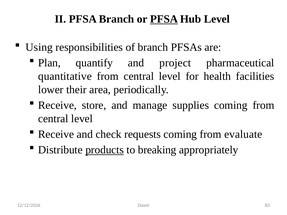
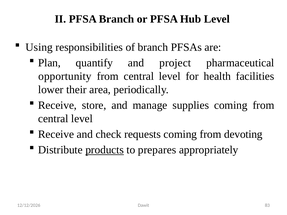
PFSA at (164, 19) underline: present -> none
quantitative: quantitative -> opportunity
evaluate: evaluate -> devoting
breaking: breaking -> prepares
